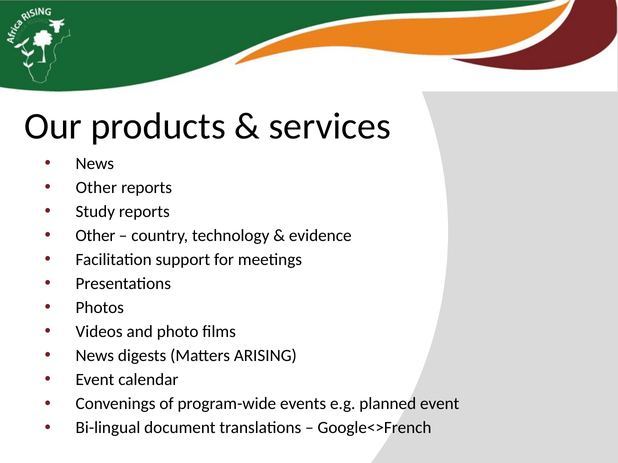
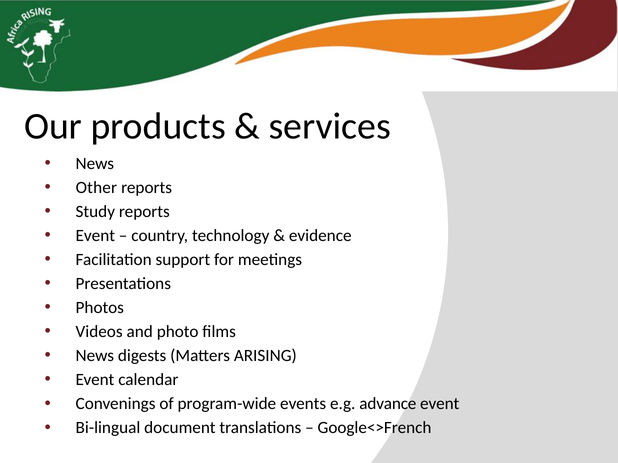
Other at (95, 236): Other -> Event
planned: planned -> advance
